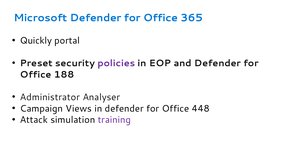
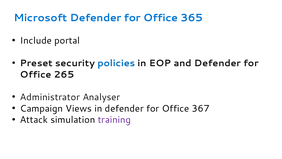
Quickly: Quickly -> Include
policies colour: purple -> blue
188: 188 -> 265
448: 448 -> 367
